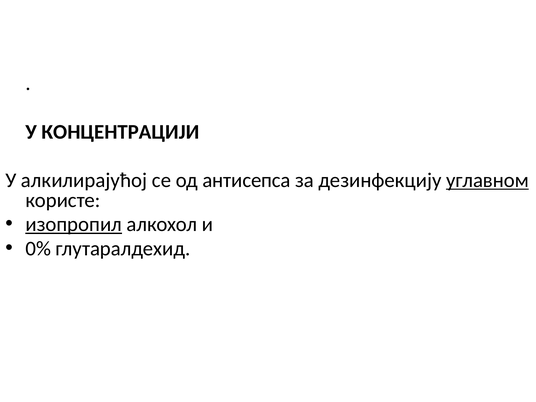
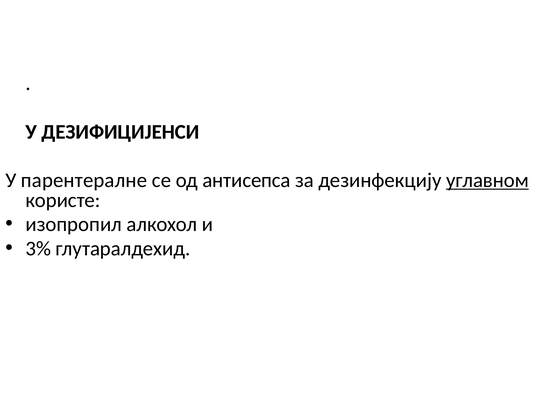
КОНЦЕНТРАЦИЈИ: КОНЦЕНТРАЦИЈИ -> ДЕЗИФИЦИЈЕНСИ
алкилирајућој: алкилирајућој -> парентералне
изопропил underline: present -> none
0%: 0% -> 3%
